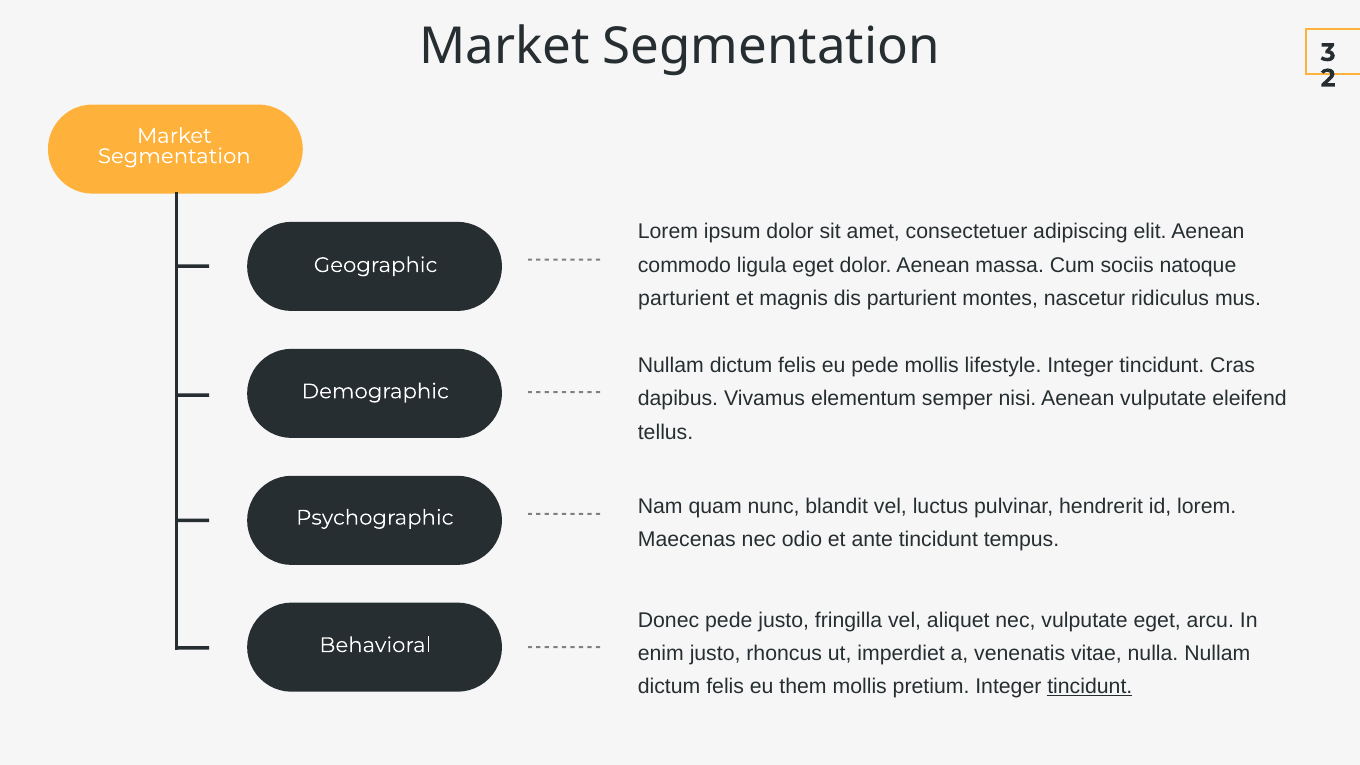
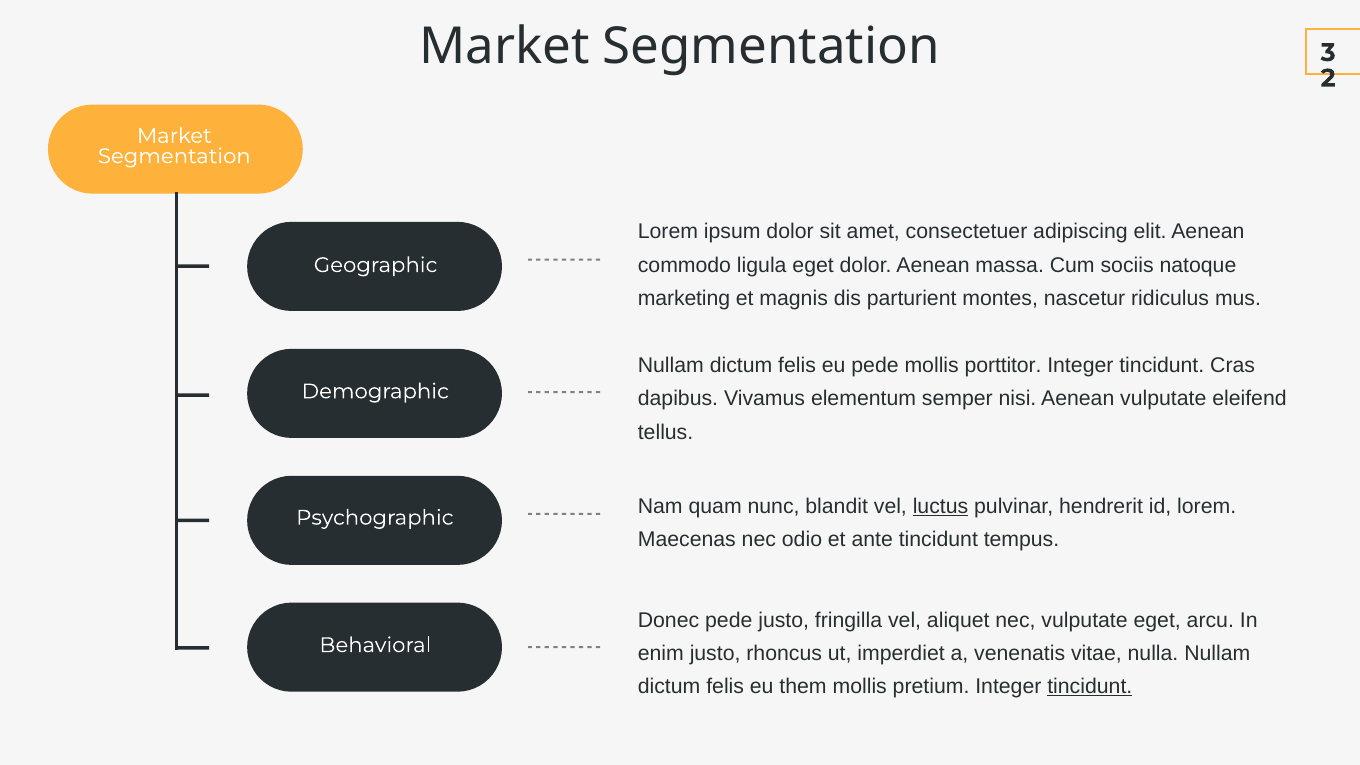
parturient at (684, 298): parturient -> marketing
lifestyle: lifestyle -> porttitor
luctus underline: none -> present
